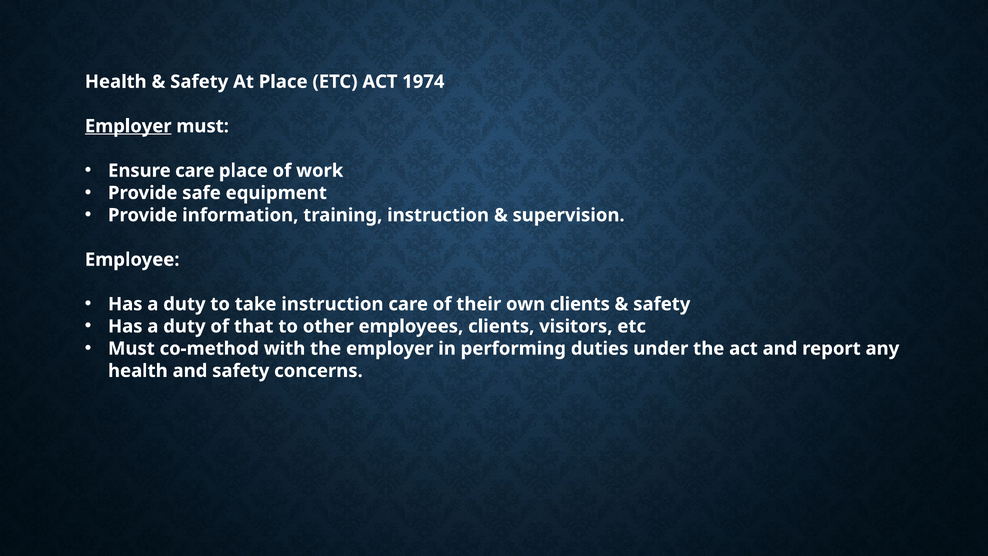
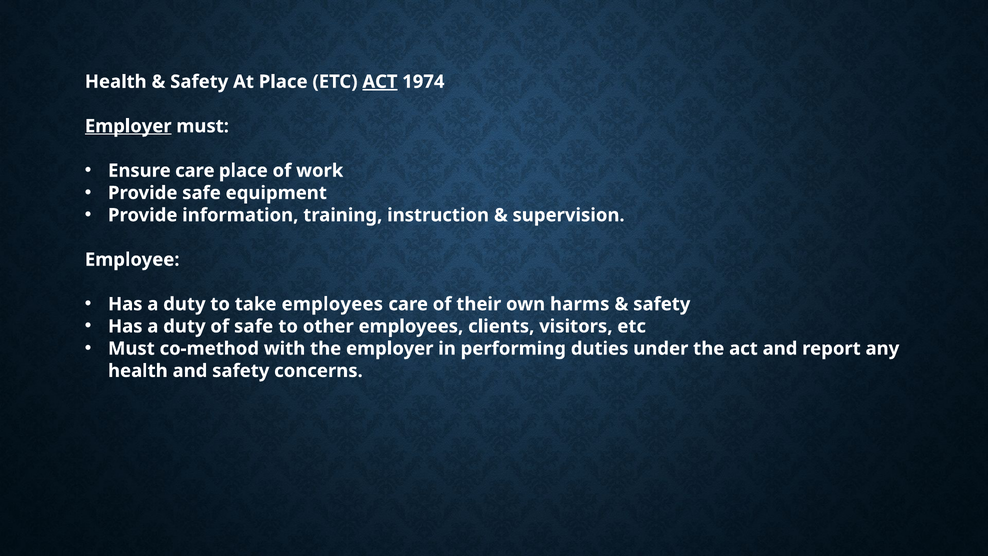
ACT at (380, 82) underline: none -> present
take instruction: instruction -> employees
own clients: clients -> harms
of that: that -> safe
